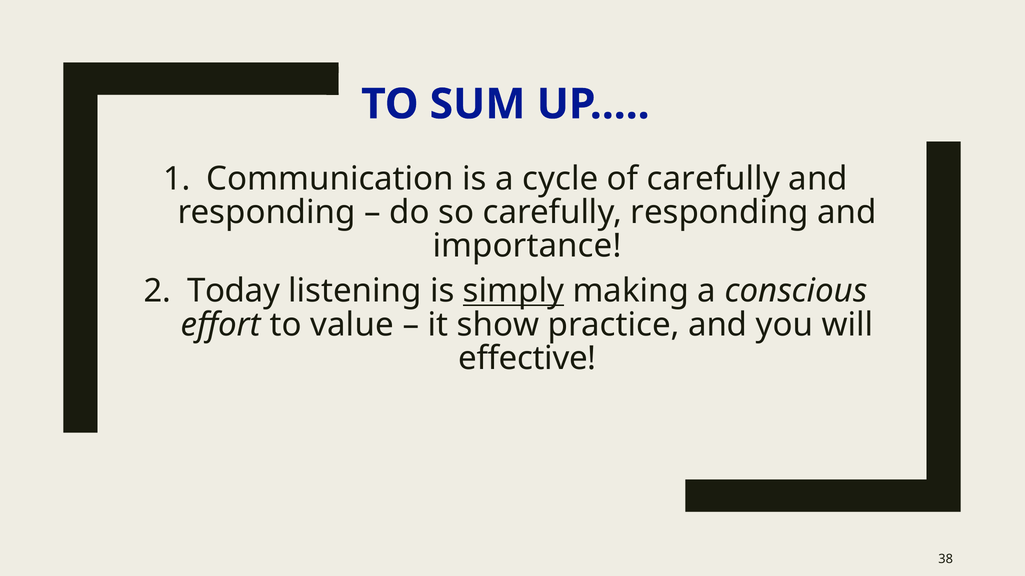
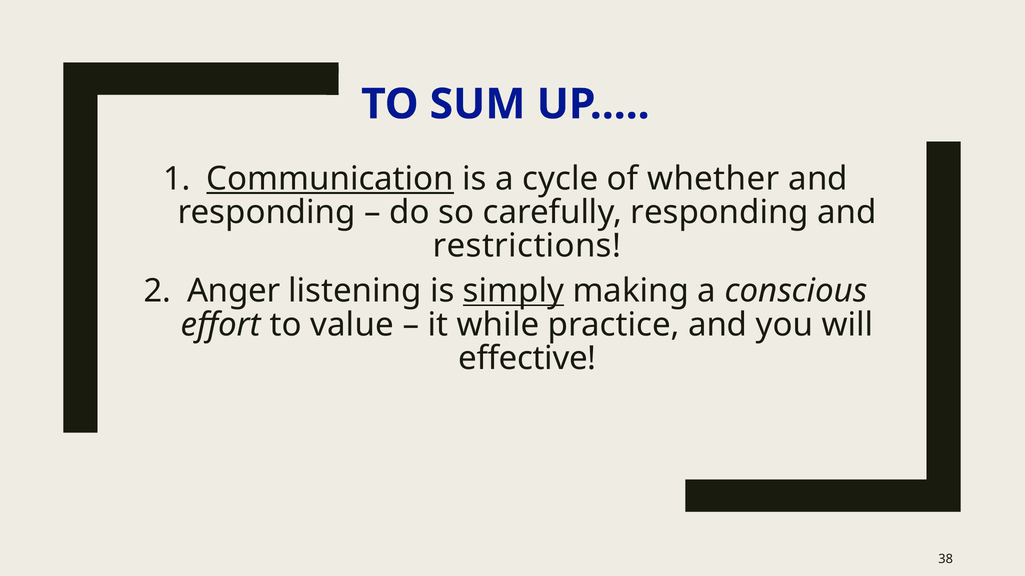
Communication underline: none -> present
of carefully: carefully -> whether
importance: importance -> restrictions
Today: Today -> Anger
show: show -> while
